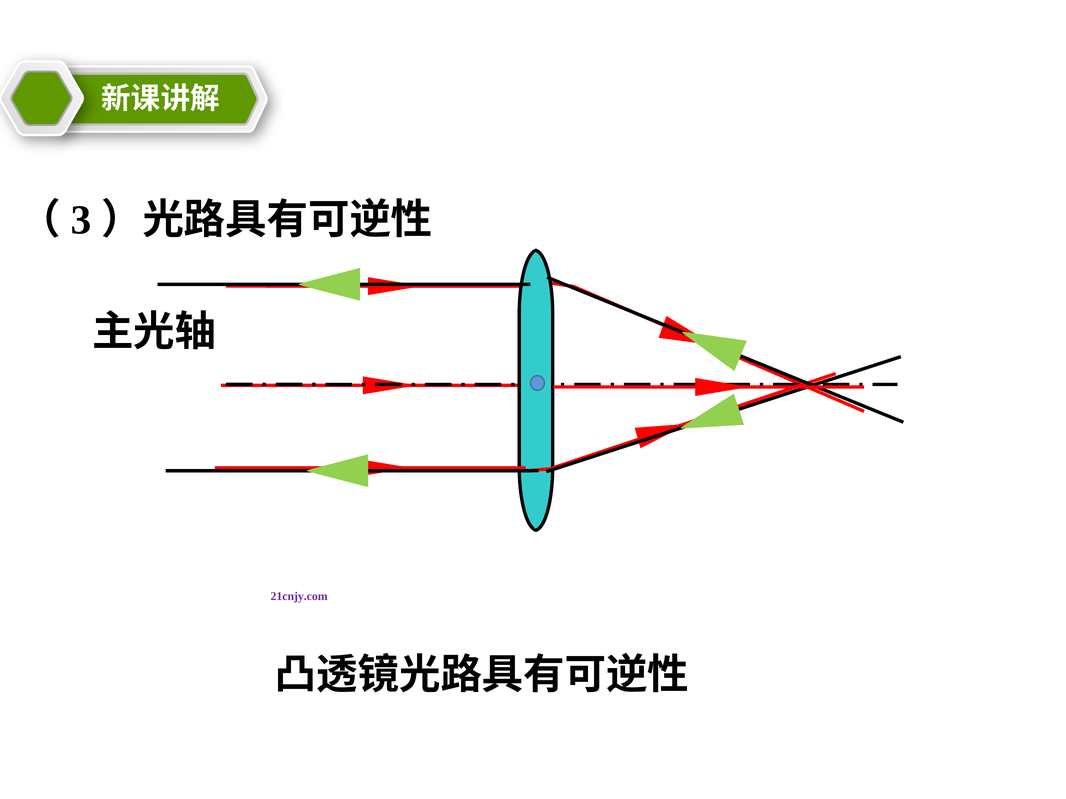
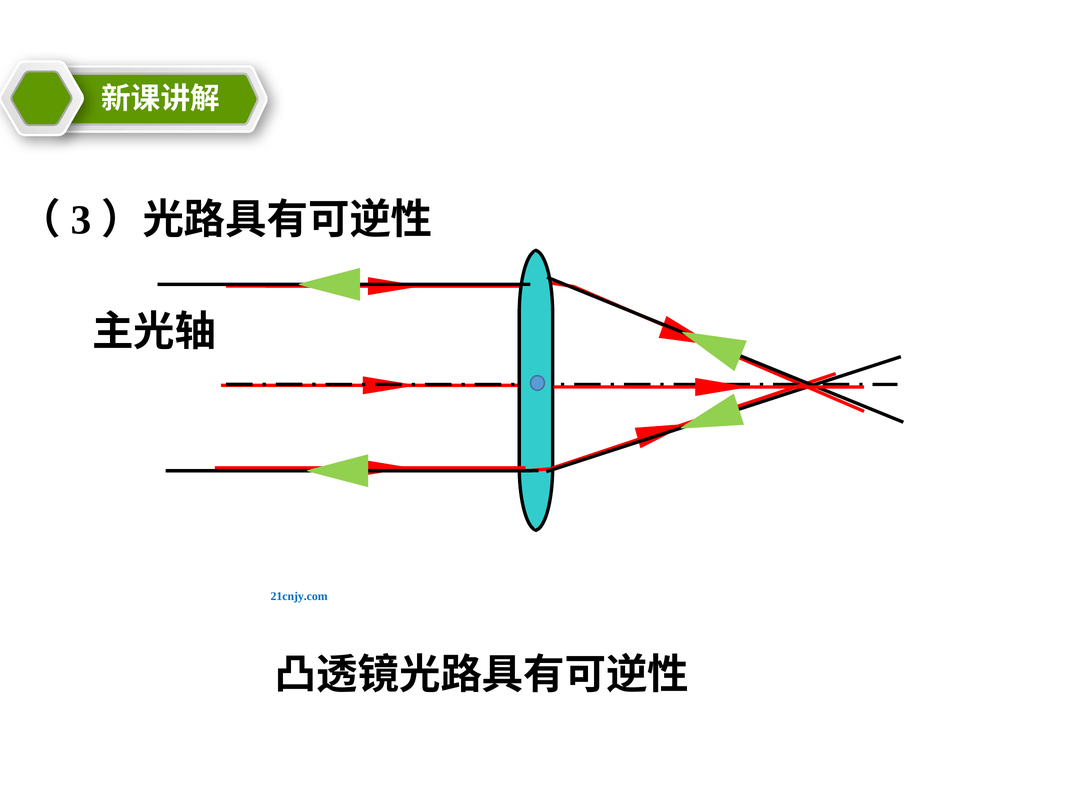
21cnjy.com at (299, 597) colour: purple -> blue
